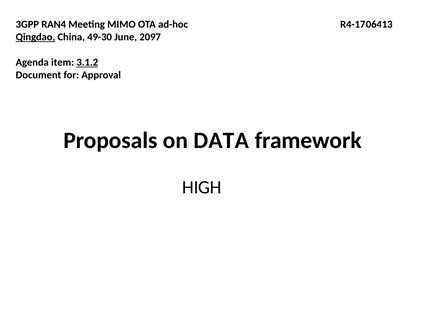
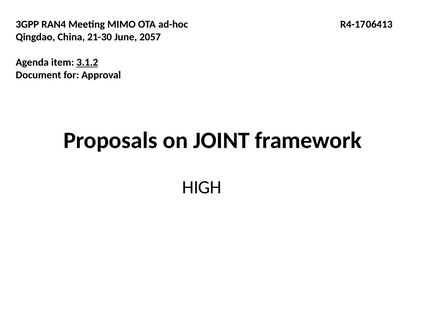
Qingdao underline: present -> none
49-30: 49-30 -> 21-30
2097: 2097 -> 2057
DATA: DATA -> JOINT
